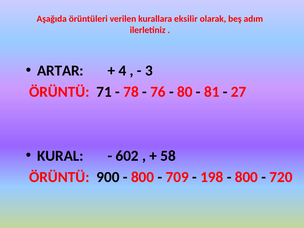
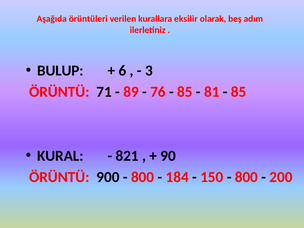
ARTAR: ARTAR -> BULUP
4: 4 -> 6
78: 78 -> 89
80 at (185, 92): 80 -> 85
27 at (239, 92): 27 -> 85
602: 602 -> 821
58: 58 -> 90
709: 709 -> 184
198: 198 -> 150
720: 720 -> 200
